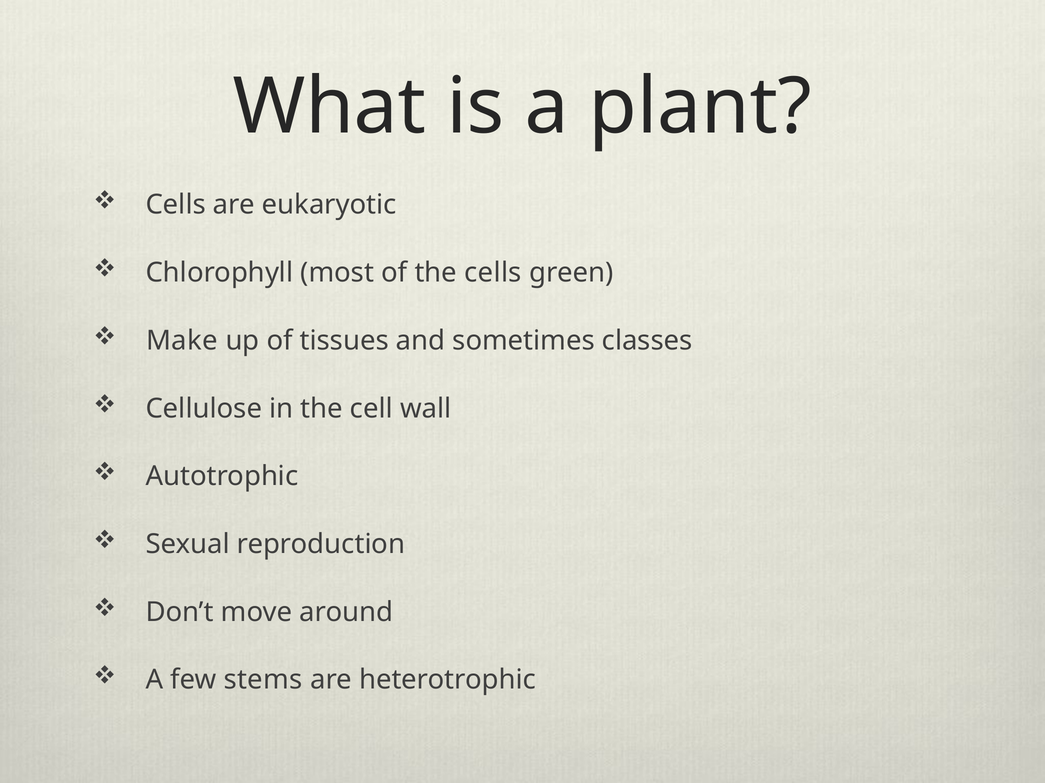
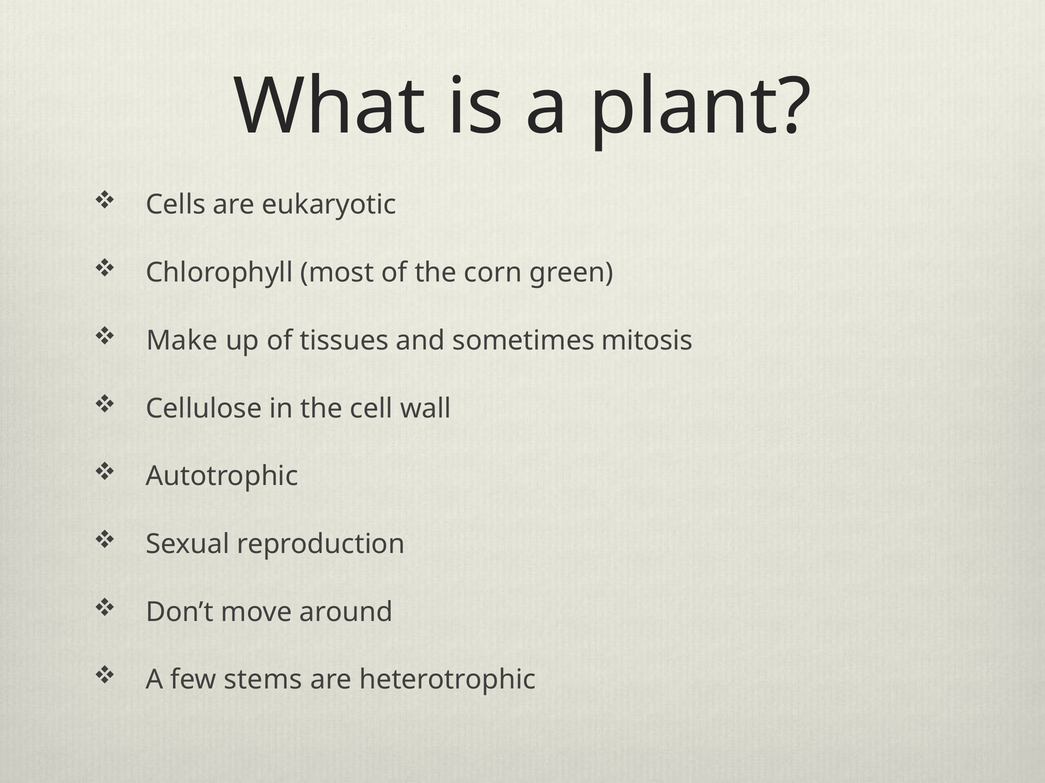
the cells: cells -> corn
classes: classes -> mitosis
